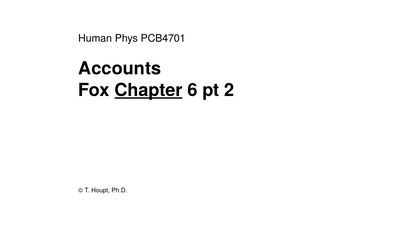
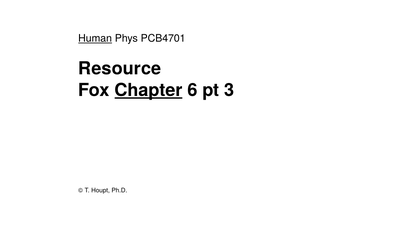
Human underline: none -> present
Accounts: Accounts -> Resource
2: 2 -> 3
